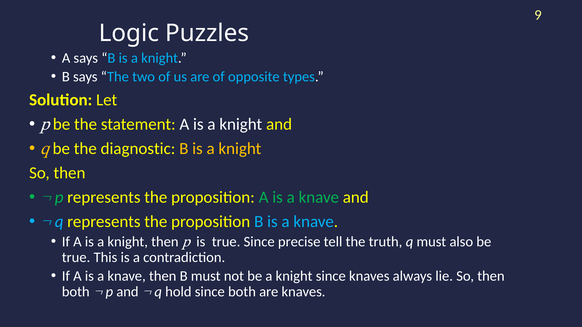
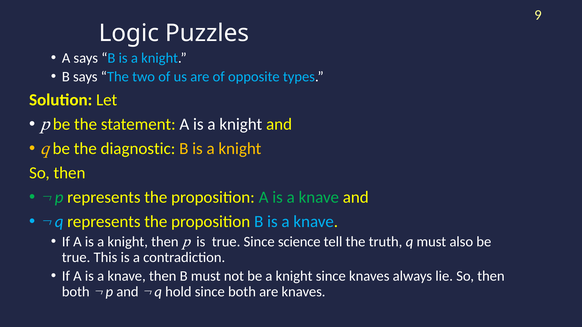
precise: precise -> science
